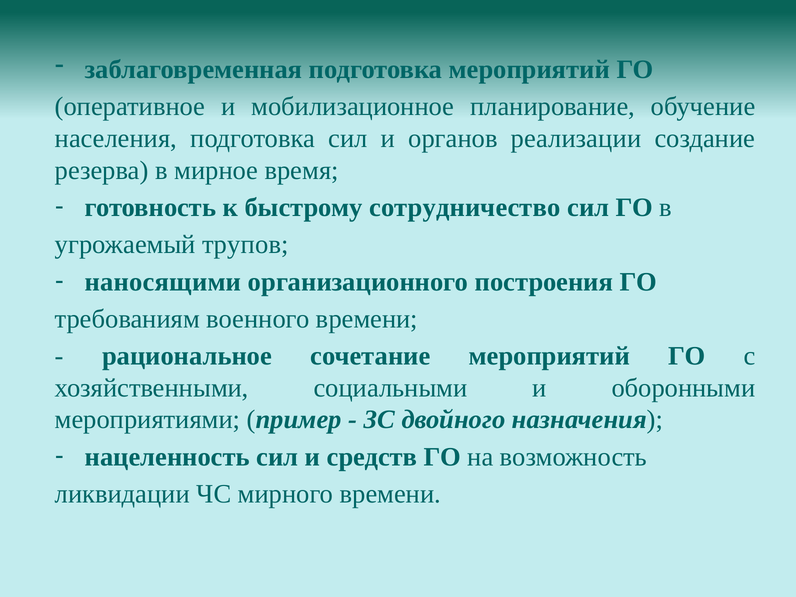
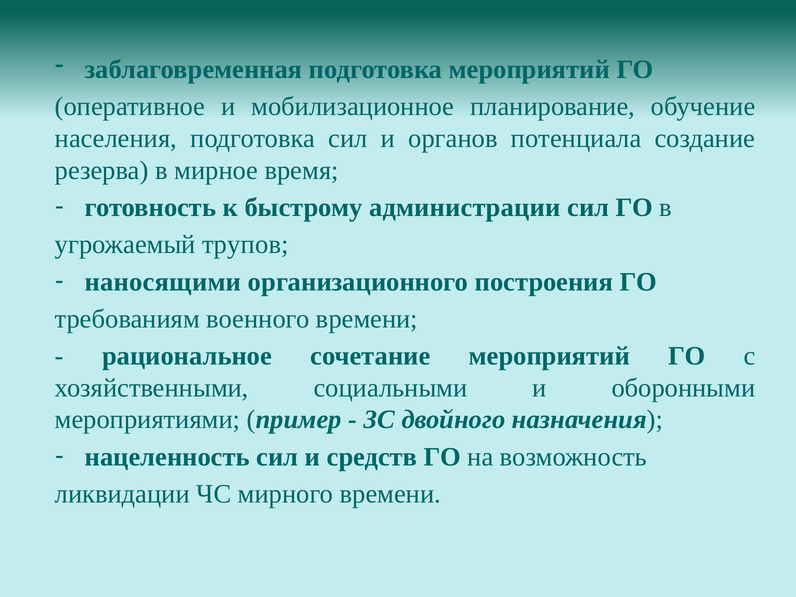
реализации: реализации -> потенциала
сотрудничество: сотрудничество -> администрации
